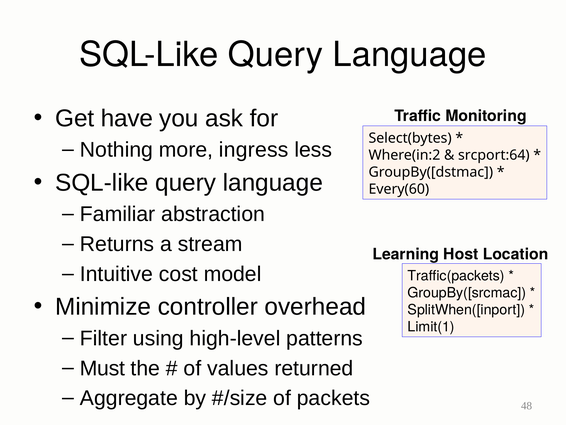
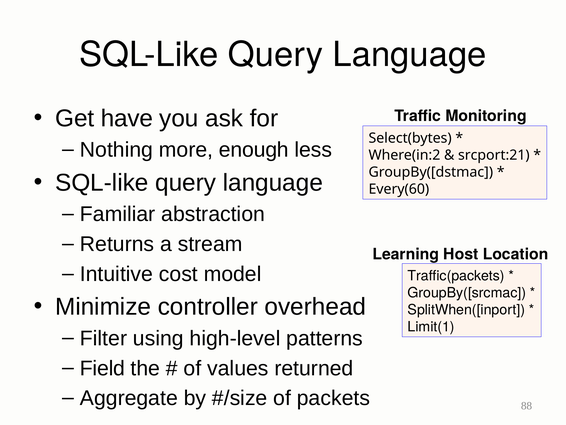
ingress: ingress -> enough
srcport:64: srcport:64 -> srcport:21
Must: Must -> Field
48: 48 -> 88
